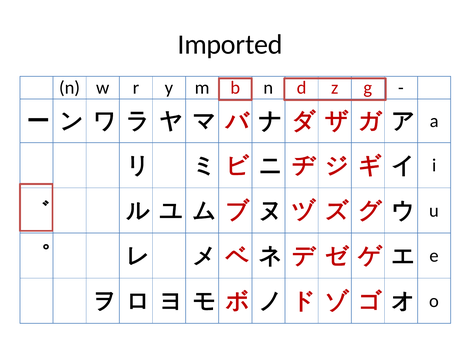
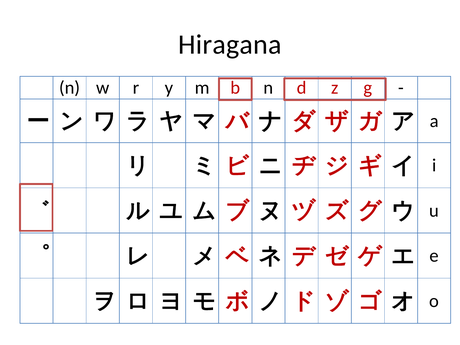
Imported: Imported -> Hiragana
